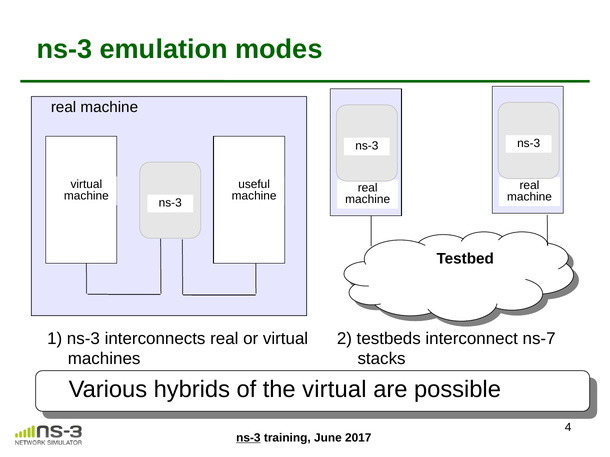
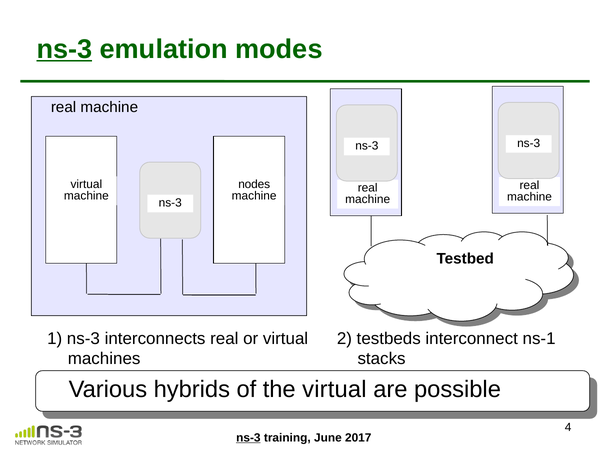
ns-3 at (64, 49) underline: none -> present
useful: useful -> nodes
ns-7: ns-7 -> ns-1
